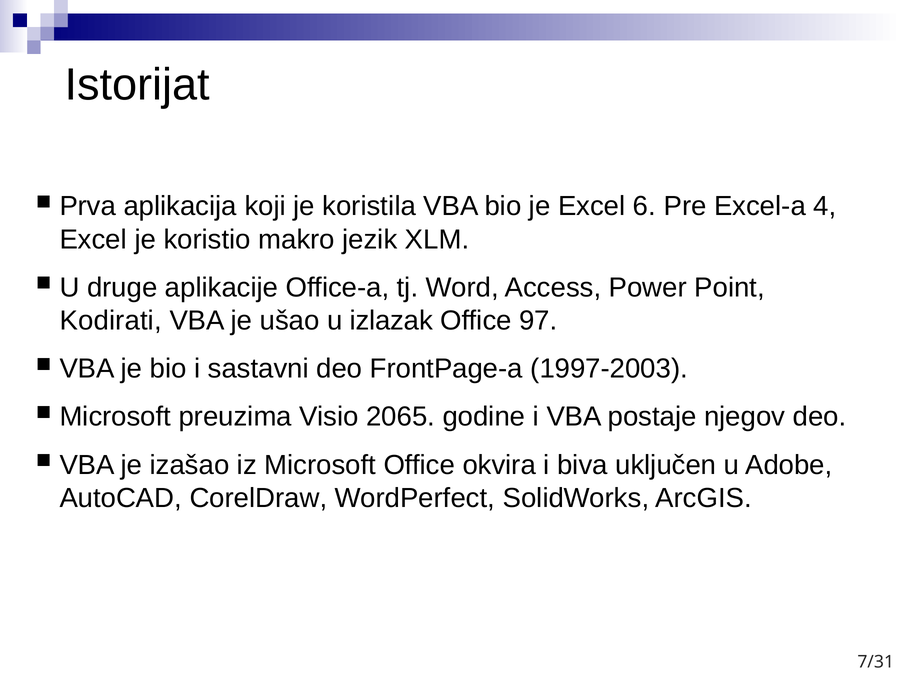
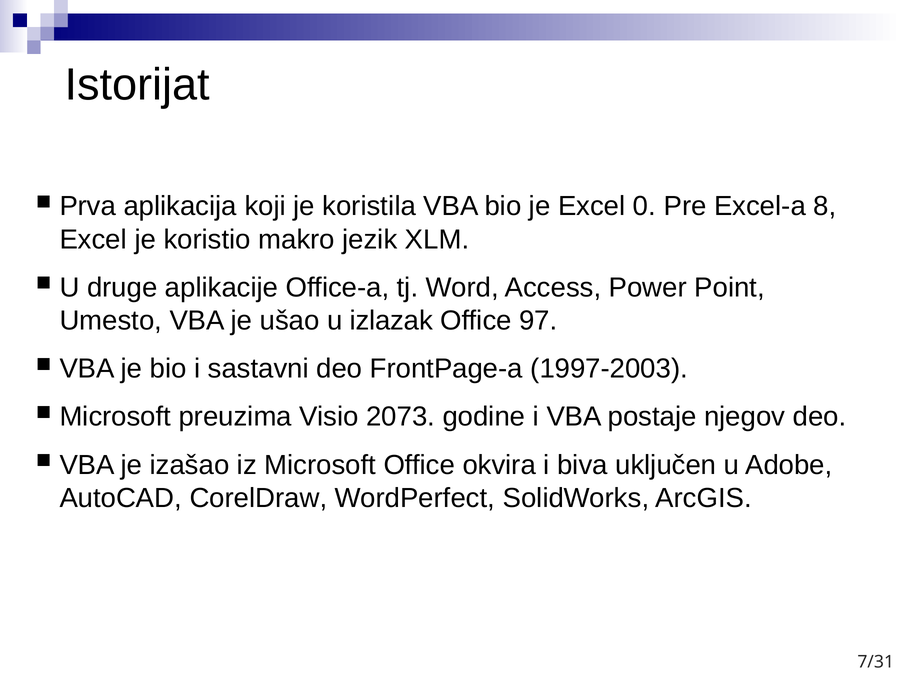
6: 6 -> 0
4: 4 -> 8
Kodirati: Kodirati -> Umesto
2065: 2065 -> 2073
